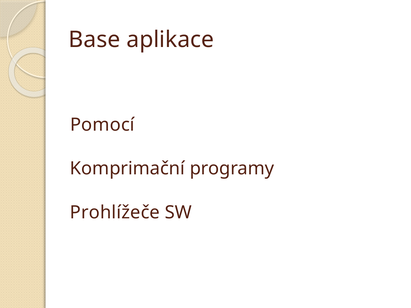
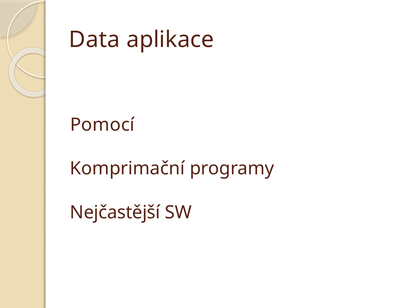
Base: Base -> Data
Prohlížeče: Prohlížeče -> Nejčastější
